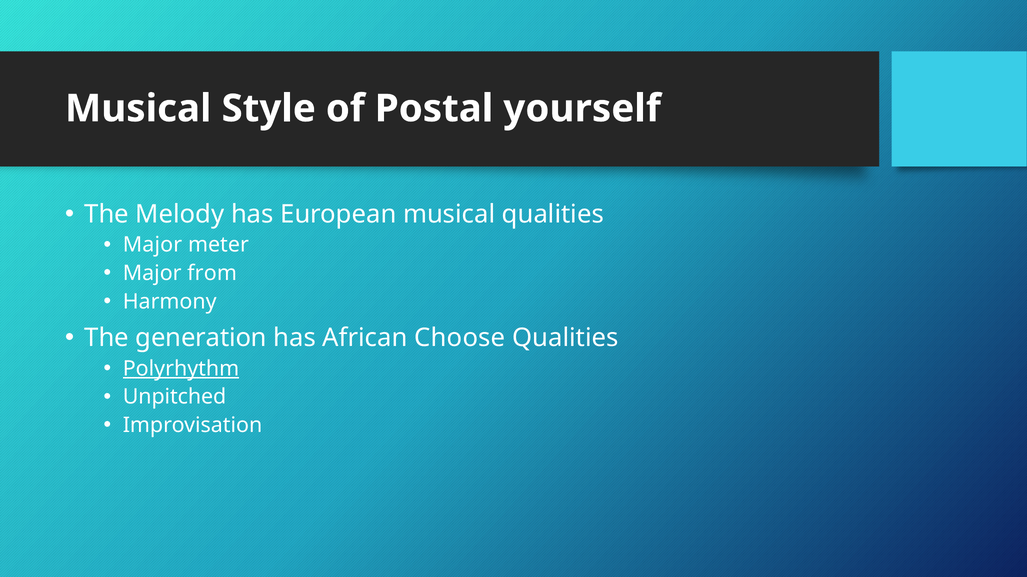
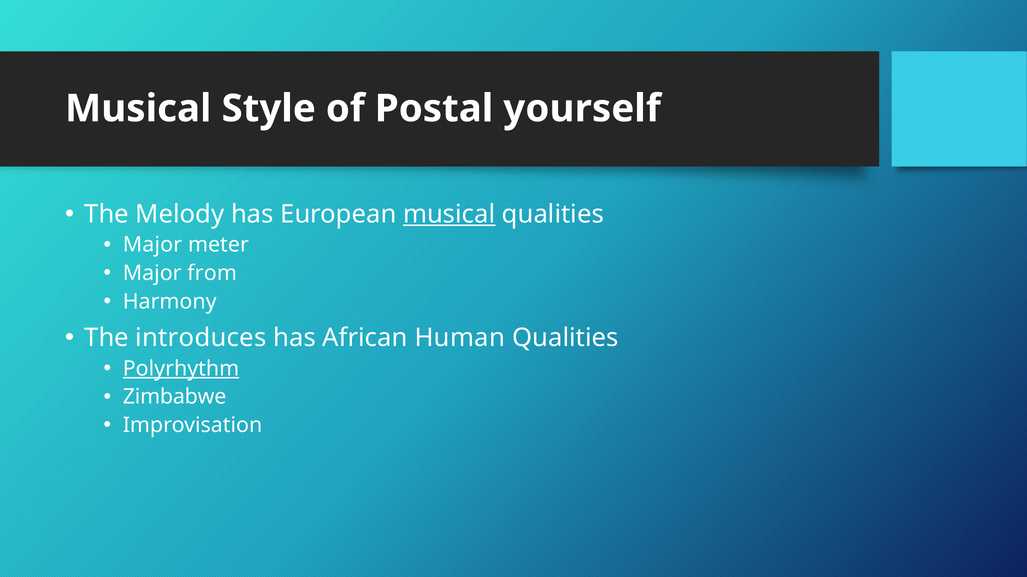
musical at (449, 214) underline: none -> present
generation: generation -> introduces
Choose: Choose -> Human
Unpitched: Unpitched -> Zimbabwe
